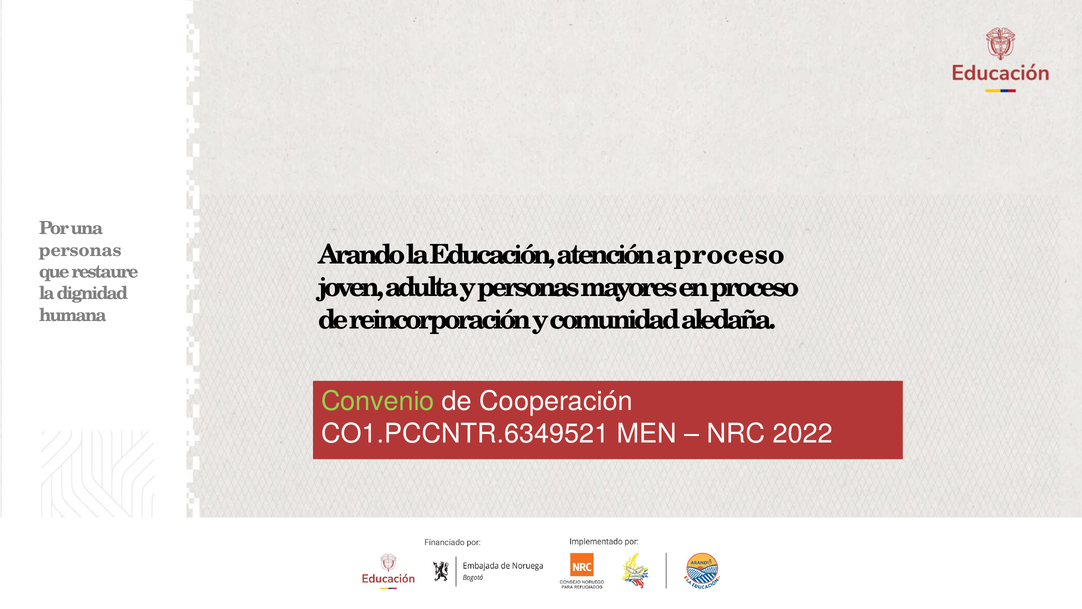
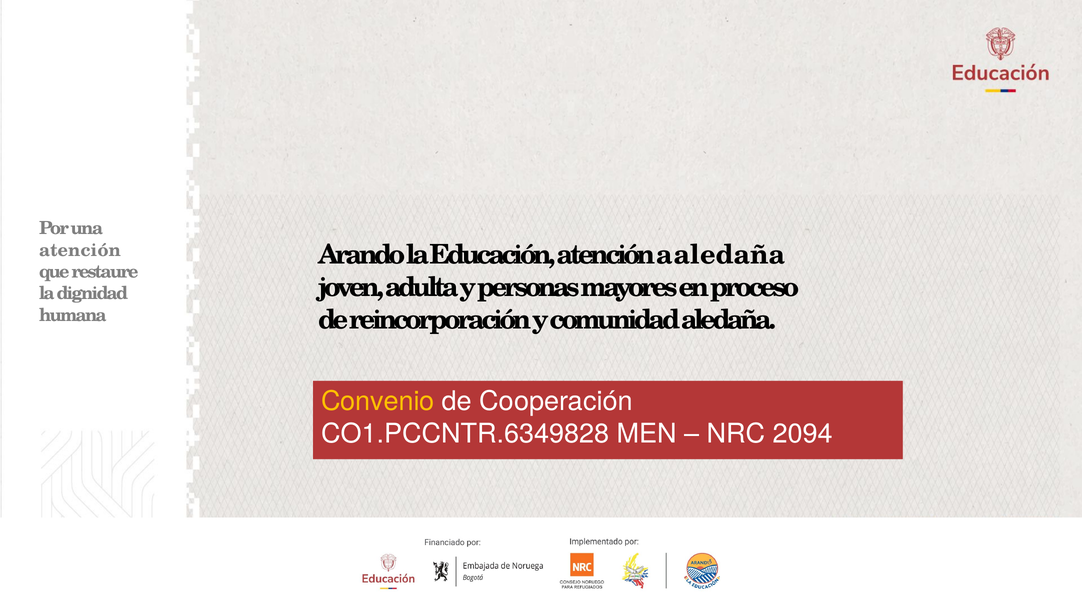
personas at (80, 250): personas -> atención
a proceso: proceso -> aledaña
Convenio colour: light green -> yellow
CO1.PCCNTR.6349521: CO1.PCCNTR.6349521 -> CO1.PCCNTR.6349828
2022: 2022 -> 2094
